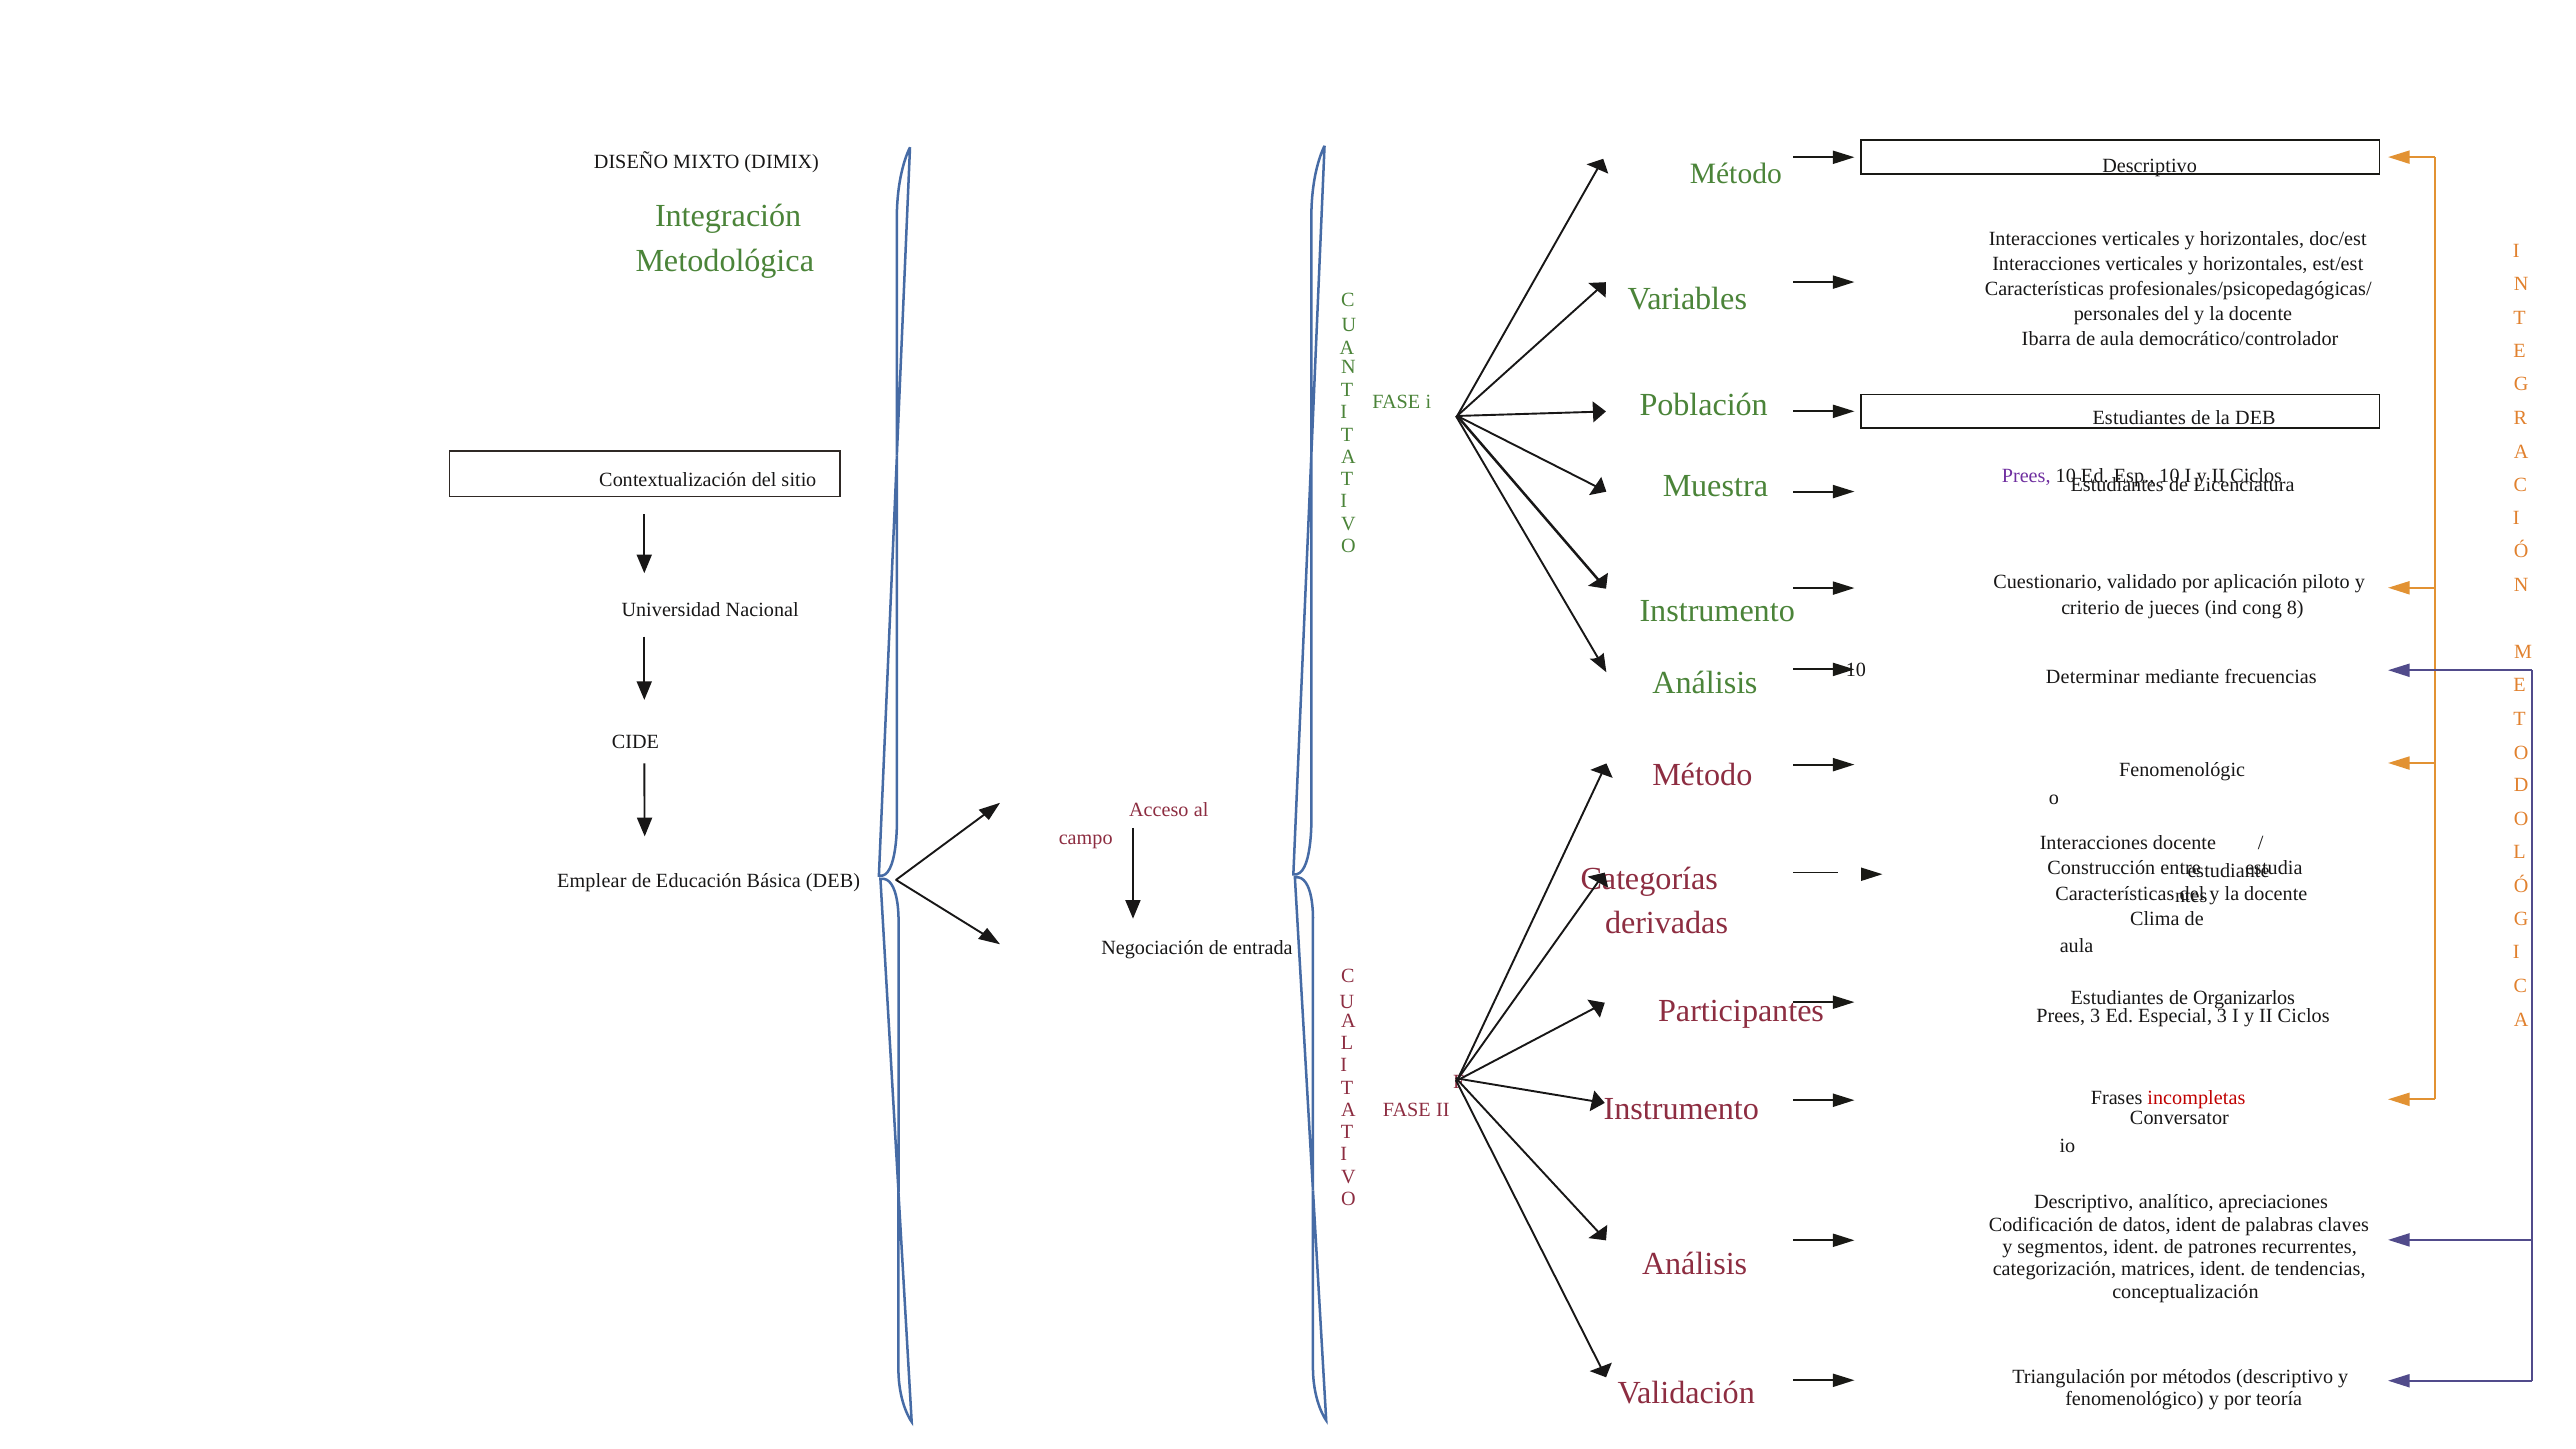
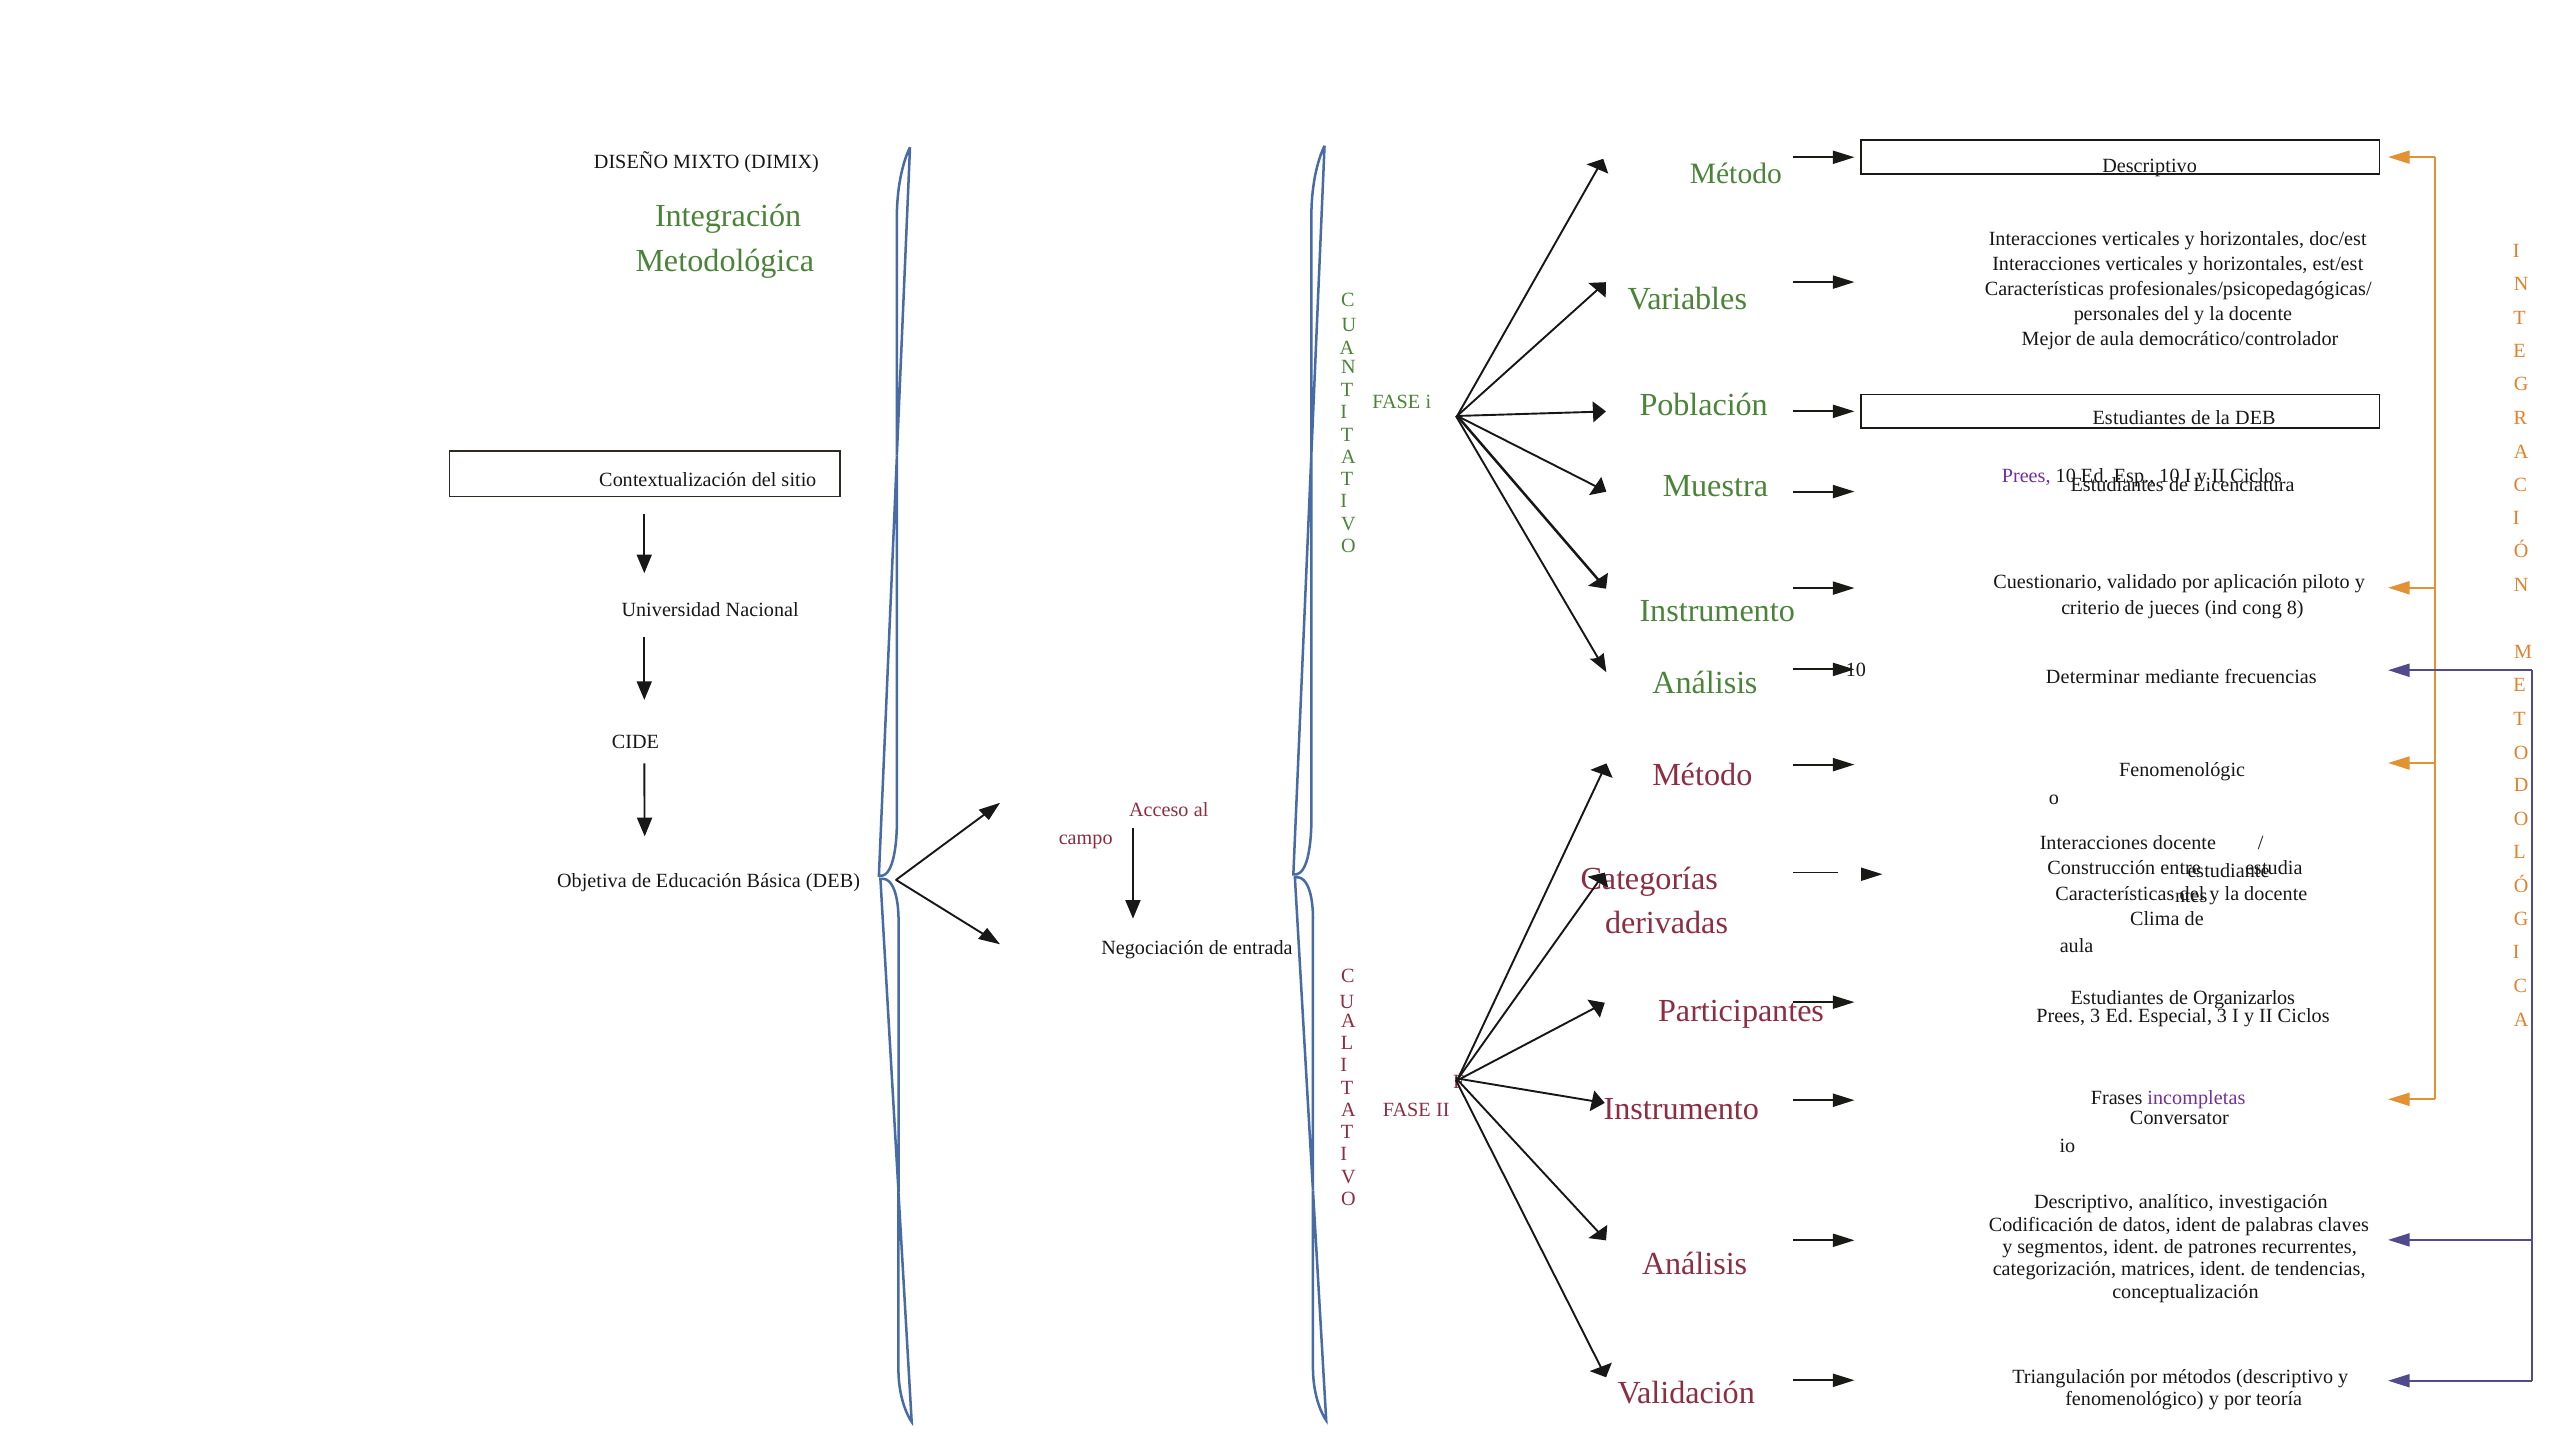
Ibarra: Ibarra -> Mejor
Emplear: Emplear -> Objetiva
incompletas colour: red -> purple
apreciaciones: apreciaciones -> investigación
